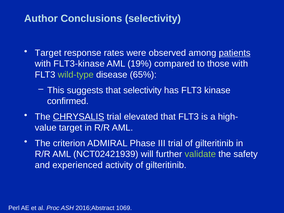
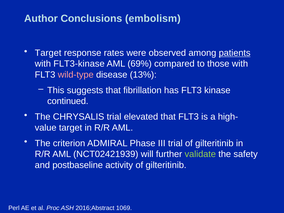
Conclusions selectivity: selectivity -> embolism
19%: 19% -> 69%
wild-type colour: light green -> pink
65%: 65% -> 13%
that selectivity: selectivity -> fibrillation
confirmed: confirmed -> continued
CHRYSALIS underline: present -> none
experienced: experienced -> postbaseline
